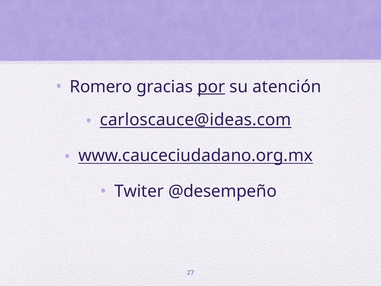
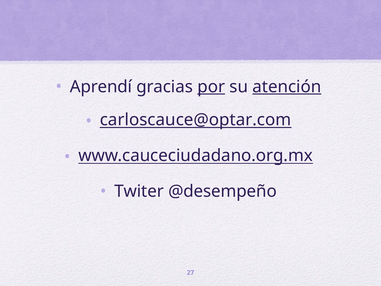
Romero: Romero -> Aprendí
atención underline: none -> present
carloscauce@ideas.com: carloscauce@ideas.com -> carloscauce@optar.com
